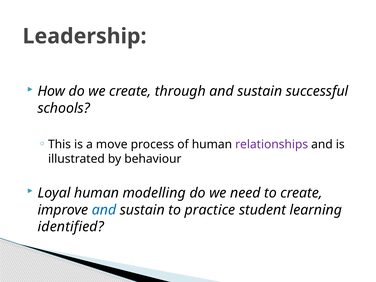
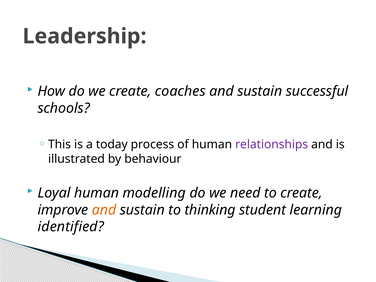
through: through -> coaches
move: move -> today
and at (104, 210) colour: blue -> orange
practice: practice -> thinking
